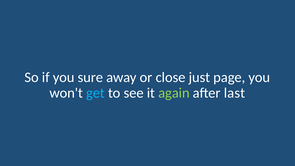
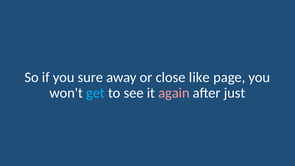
just: just -> like
again colour: light green -> pink
last: last -> just
